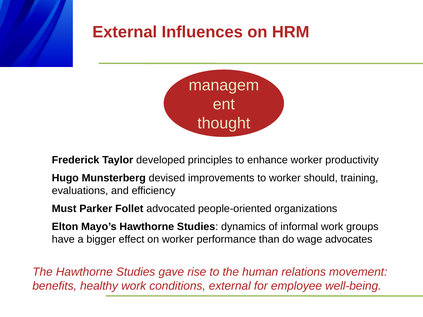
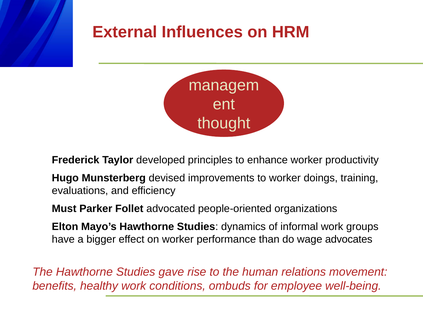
should: should -> doings
conditions external: external -> ombuds
